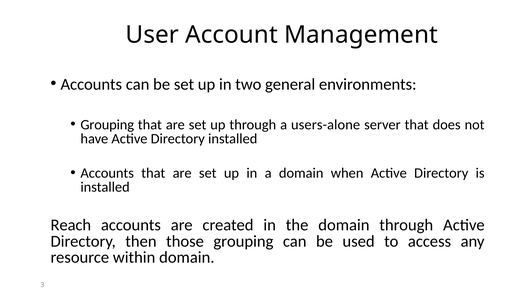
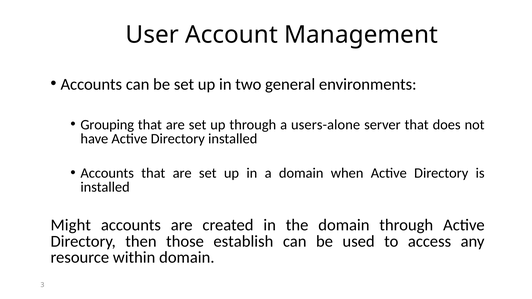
Reach: Reach -> Might
those grouping: grouping -> establish
